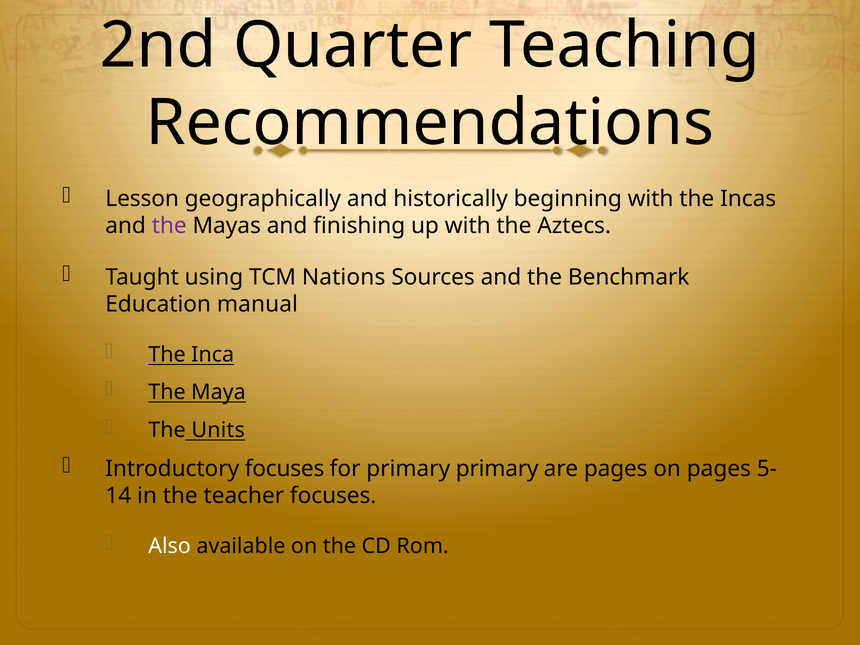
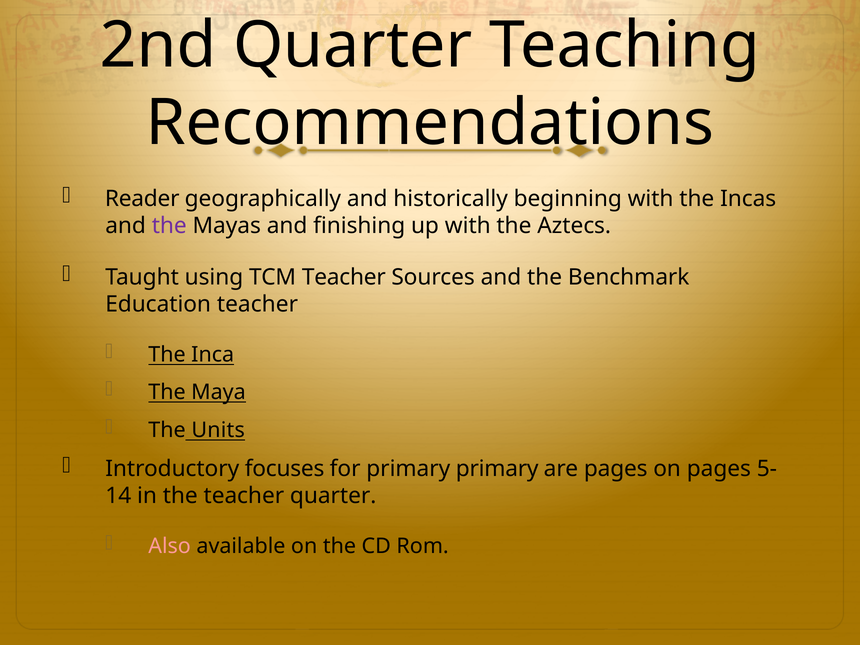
Lesson: Lesson -> Reader
TCM Nations: Nations -> Teacher
Education manual: manual -> teacher
teacher focuses: focuses -> quarter
Also colour: white -> pink
